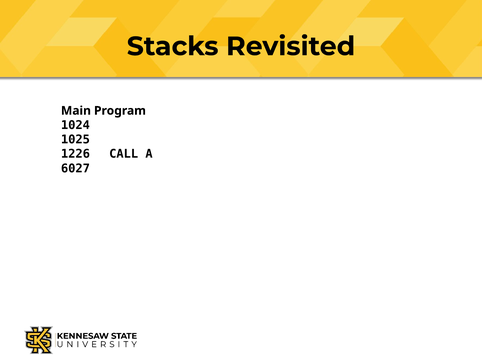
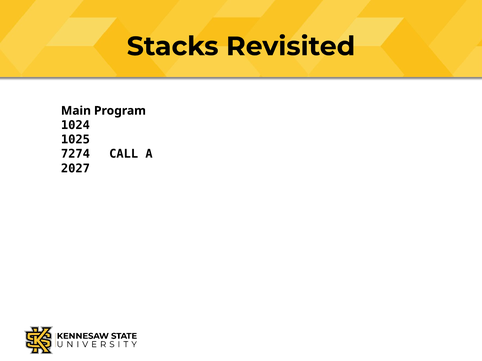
1226: 1226 -> 7274
6027: 6027 -> 2027
